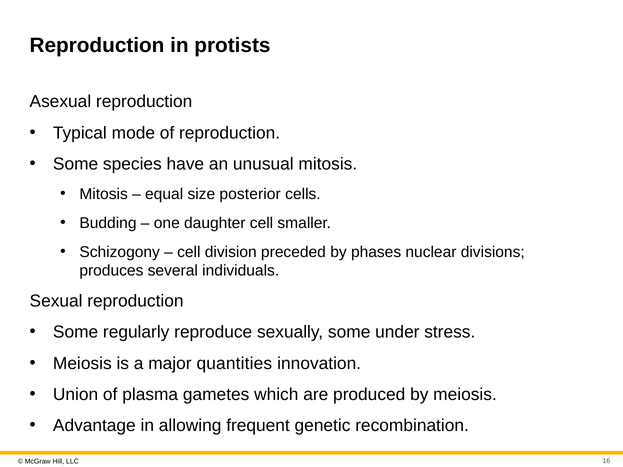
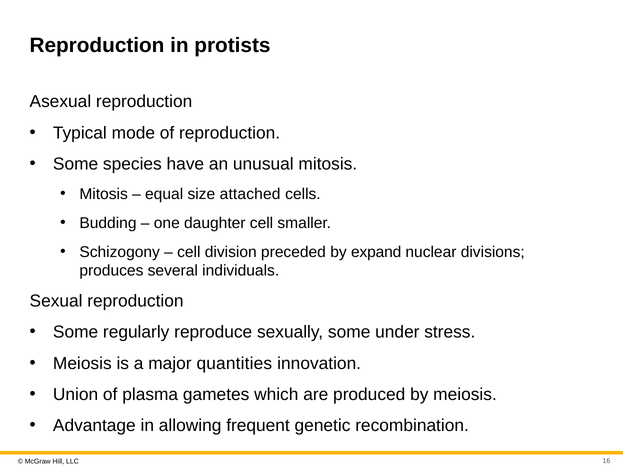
posterior: posterior -> attached
phases: phases -> expand
